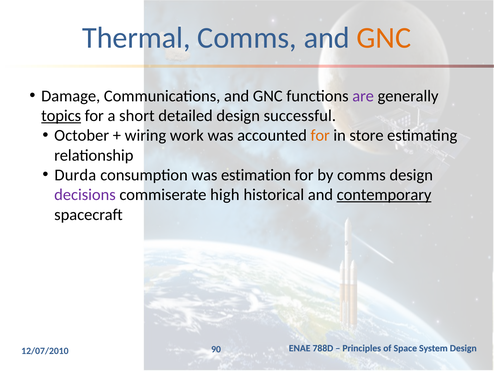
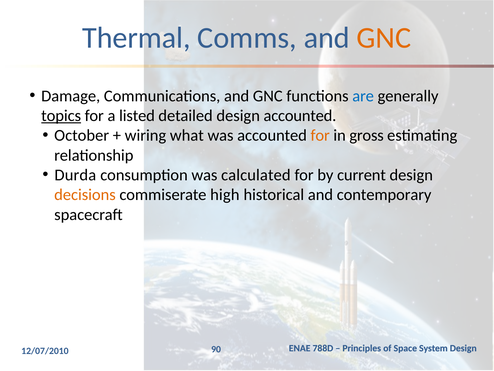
are colour: purple -> blue
short: short -> listed
design successful: successful -> accounted
work: work -> what
store: store -> gross
estimation: estimation -> calculated
by comms: comms -> current
decisions colour: purple -> orange
contemporary underline: present -> none
